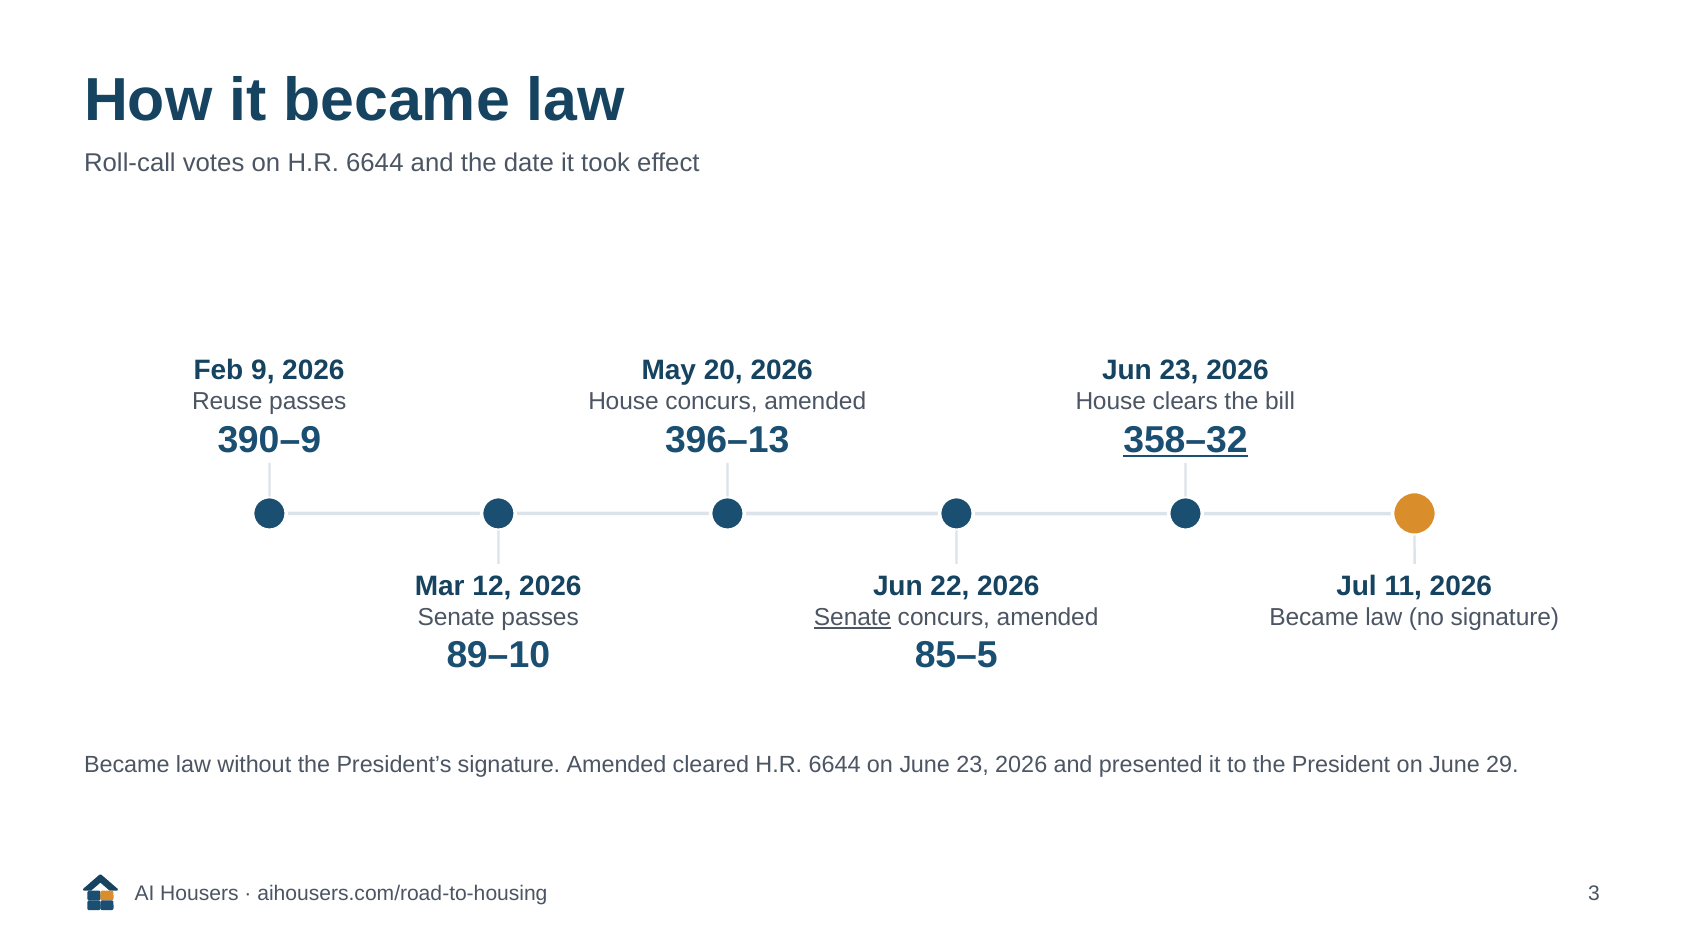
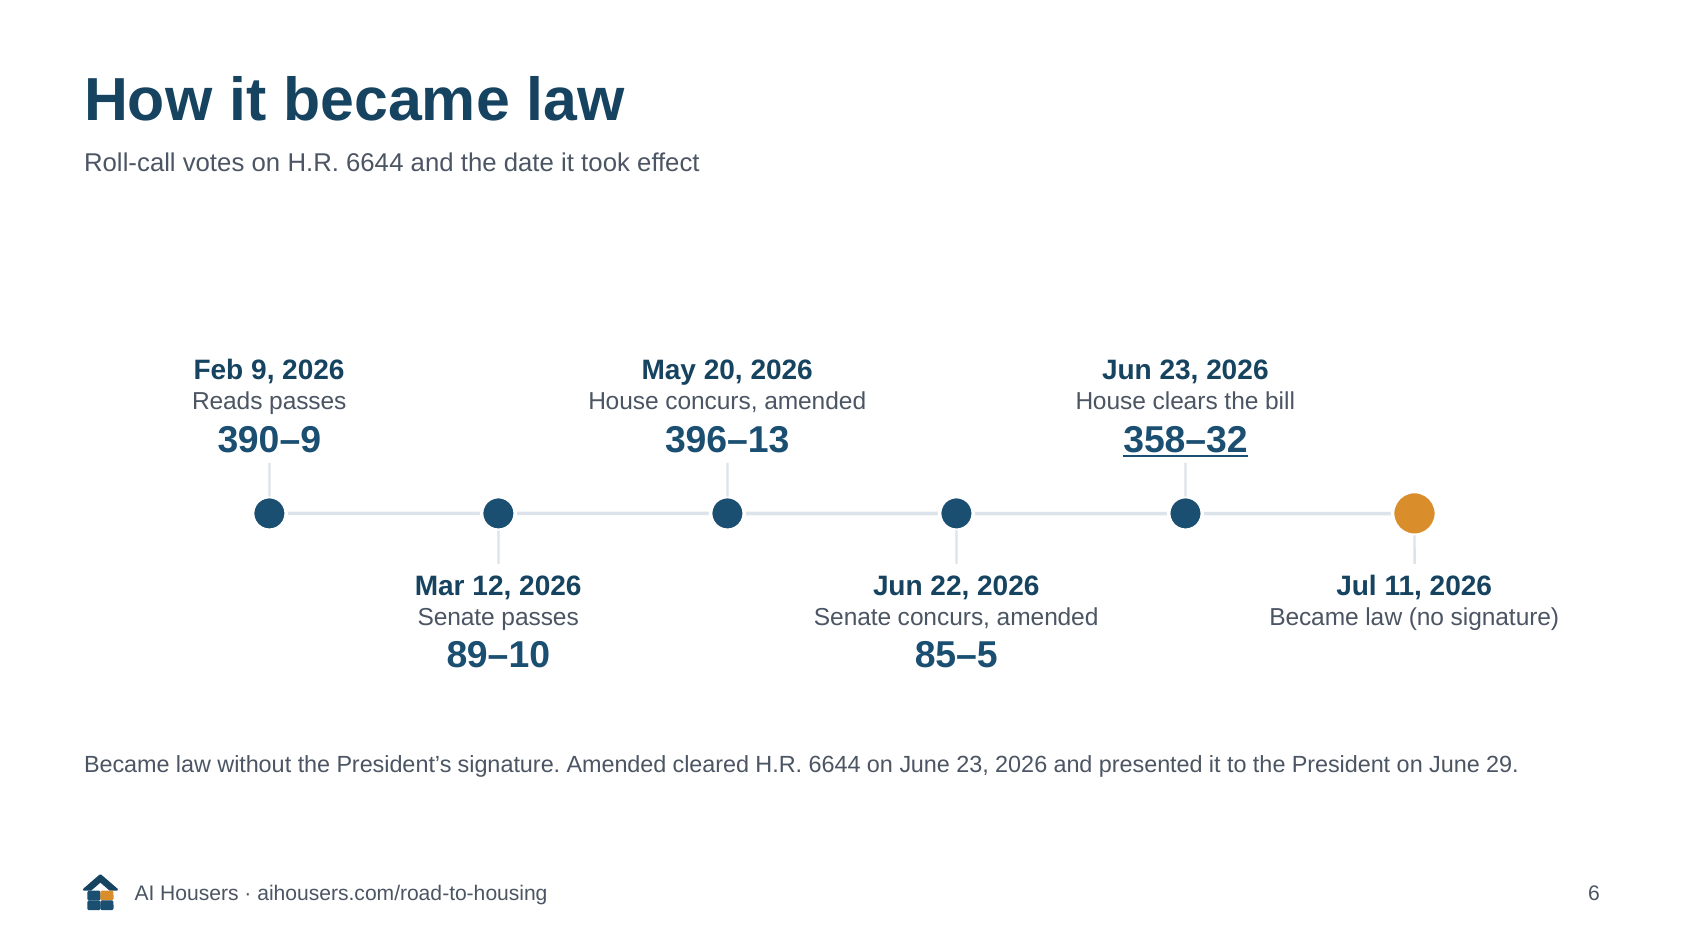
Reuse: Reuse -> Reads
Senate at (853, 618) underline: present -> none
3: 3 -> 6
